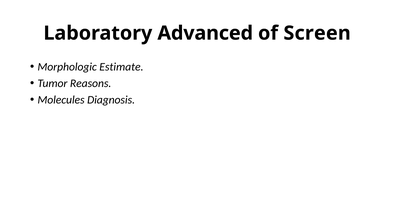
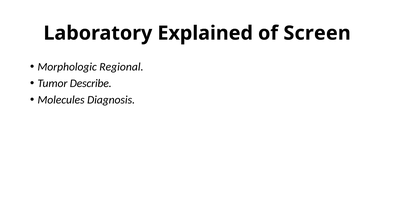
Advanced: Advanced -> Explained
Estimate: Estimate -> Regional
Reasons: Reasons -> Describe
